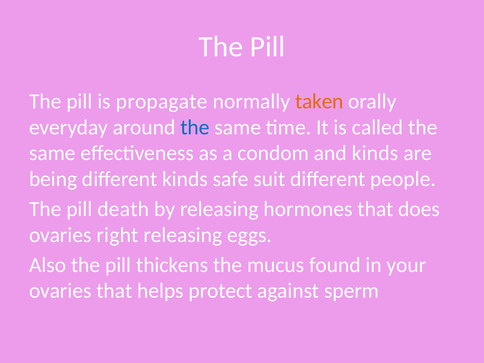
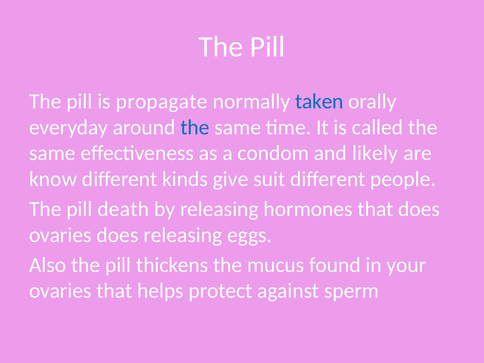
taken colour: orange -> blue
and kinds: kinds -> likely
being: being -> know
safe: safe -> give
ovaries right: right -> does
